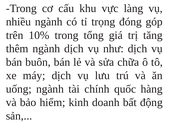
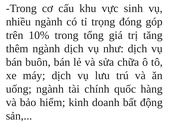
làng: làng -> sinh
